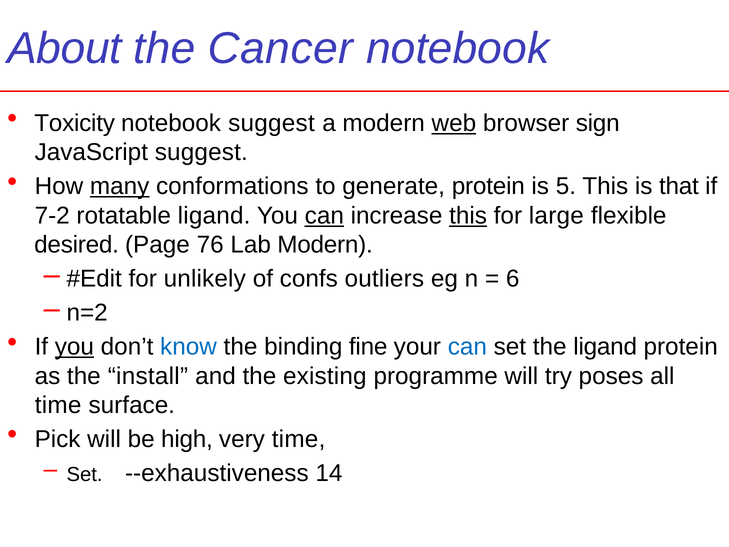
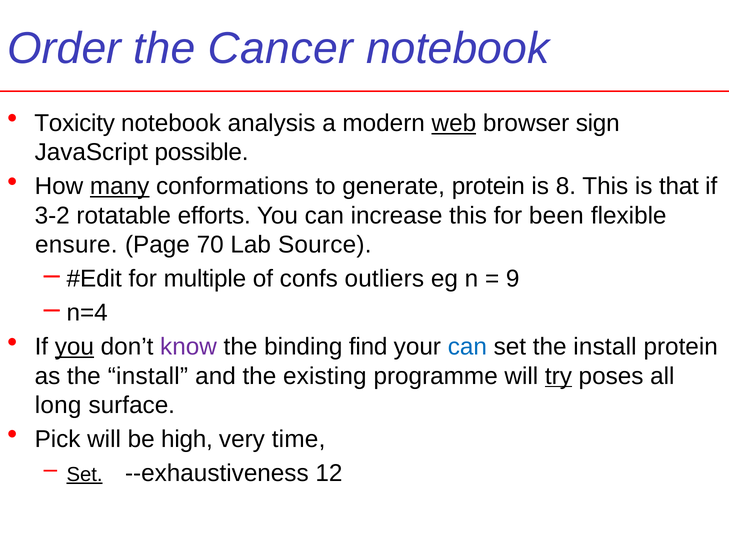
About: About -> Order
notebook suggest: suggest -> analysis
JavaScript suggest: suggest -> possible
5: 5 -> 8
7-2: 7-2 -> 3-2
rotatable ligand: ligand -> efforts
can at (324, 216) underline: present -> none
this at (468, 216) underline: present -> none
large: large -> been
desired: desired -> ensure
76: 76 -> 70
Lab Modern: Modern -> Source
unlikely: unlikely -> multiple
6: 6 -> 9
n=2: n=2 -> n=4
know colour: blue -> purple
fine: fine -> find
set the ligand: ligand -> install
try underline: none -> present
time at (58, 405): time -> long
Set at (85, 474) underline: none -> present
14: 14 -> 12
